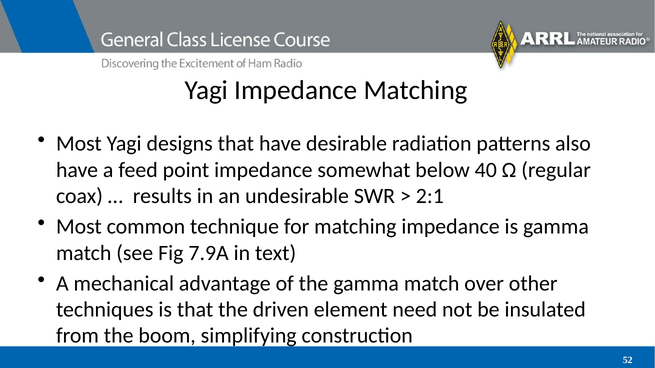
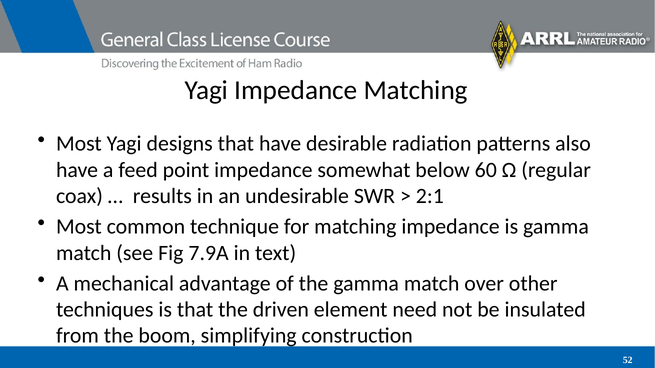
40: 40 -> 60
